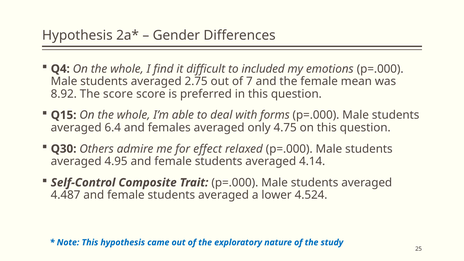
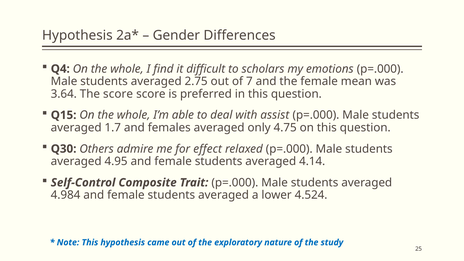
included: included -> scholars
8.92: 8.92 -> 3.64
forms: forms -> assist
6.4: 6.4 -> 1.7
4.487: 4.487 -> 4.984
